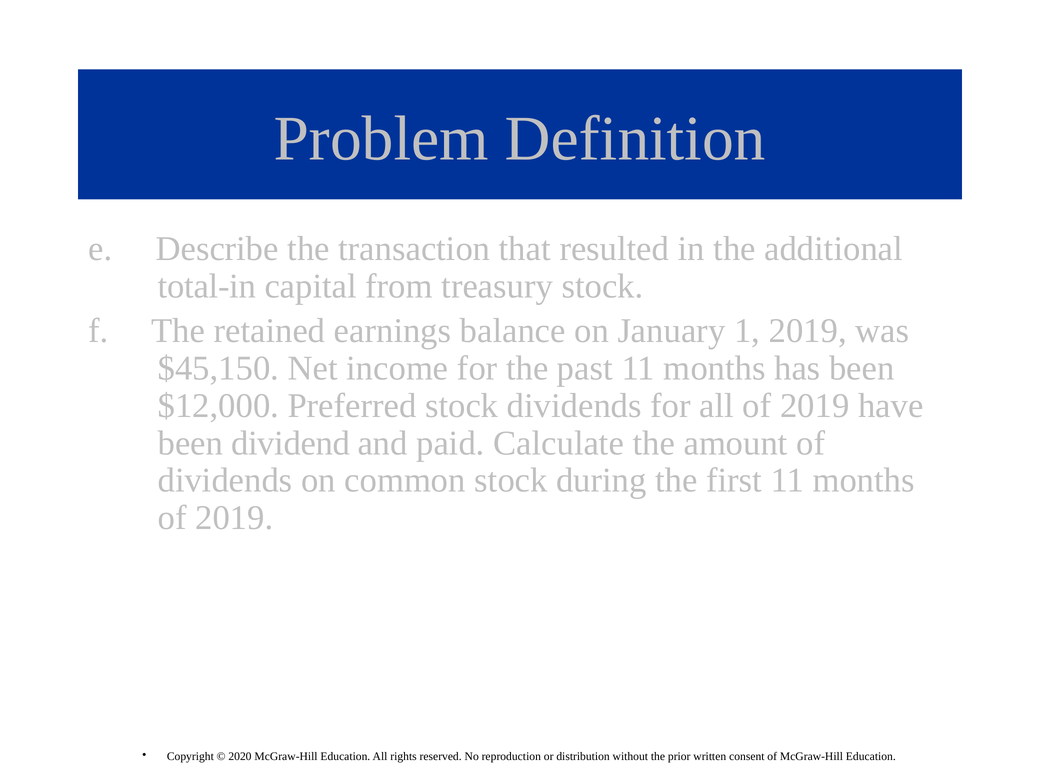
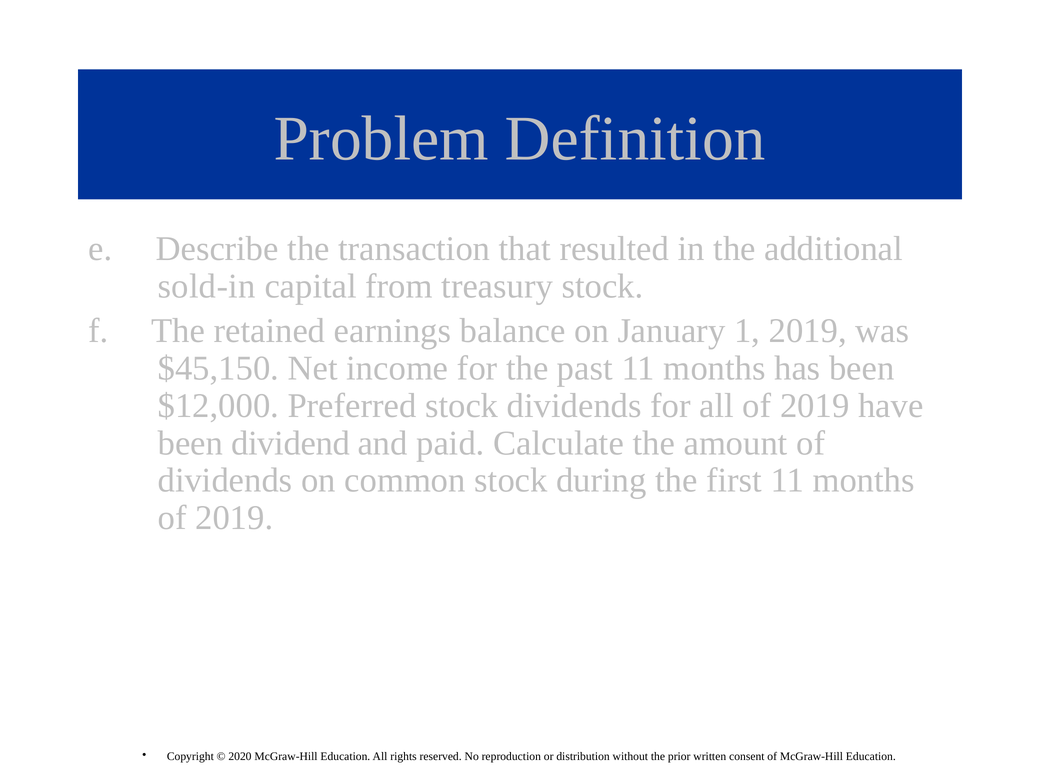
total-in: total-in -> sold-in
